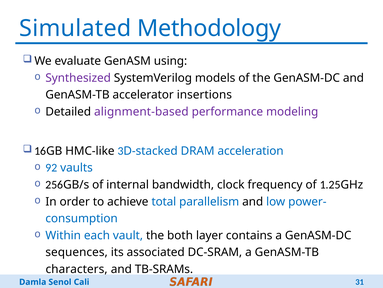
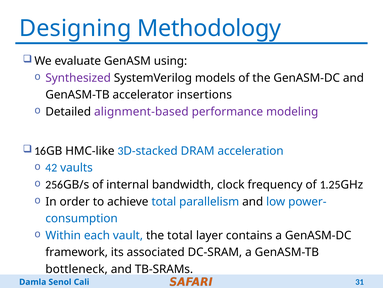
Simulated: Simulated -> Designing
92: 92 -> 42
the both: both -> total
sequences: sequences -> framework
characters: characters -> bottleneck
